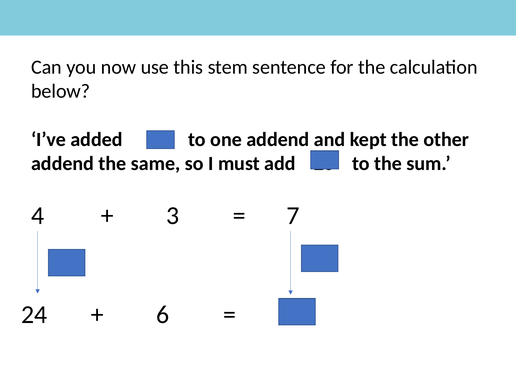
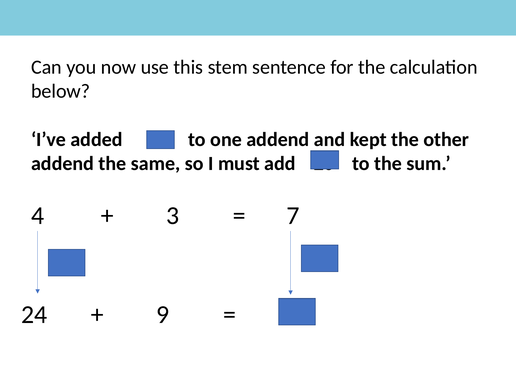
6: 6 -> 9
